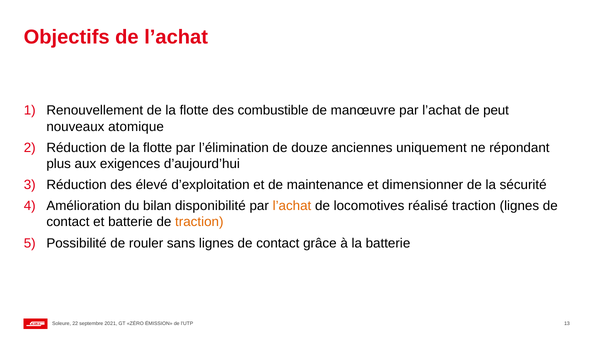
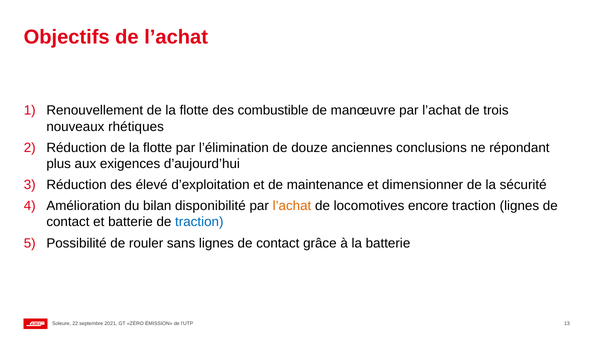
peut: peut -> trois
atomique: atomique -> rhétiques
uniquement: uniquement -> conclusions
réalisé: réalisé -> encore
traction at (199, 222) colour: orange -> blue
